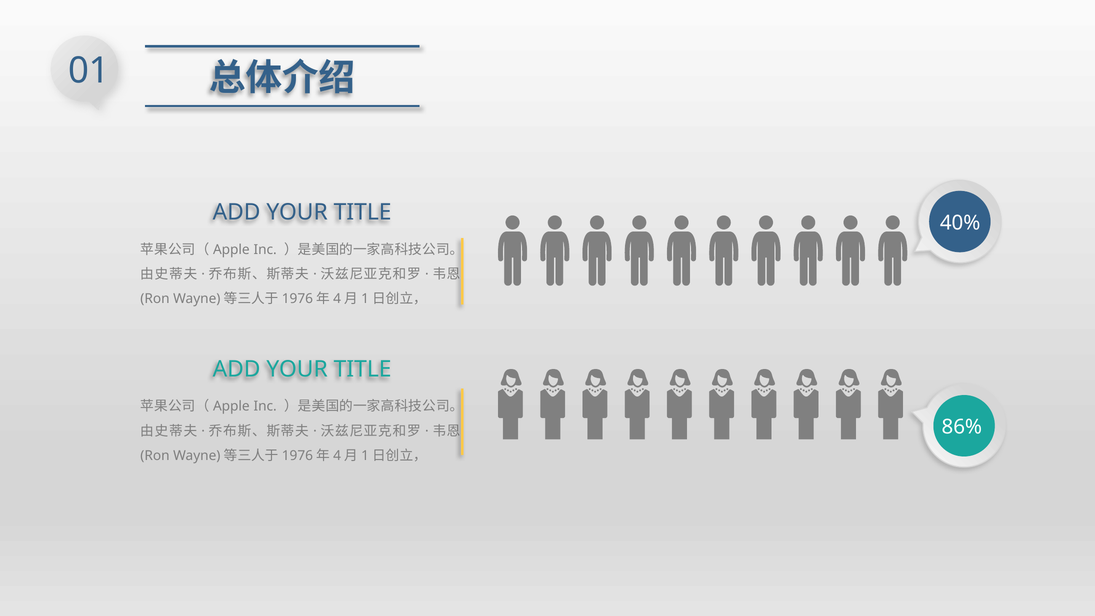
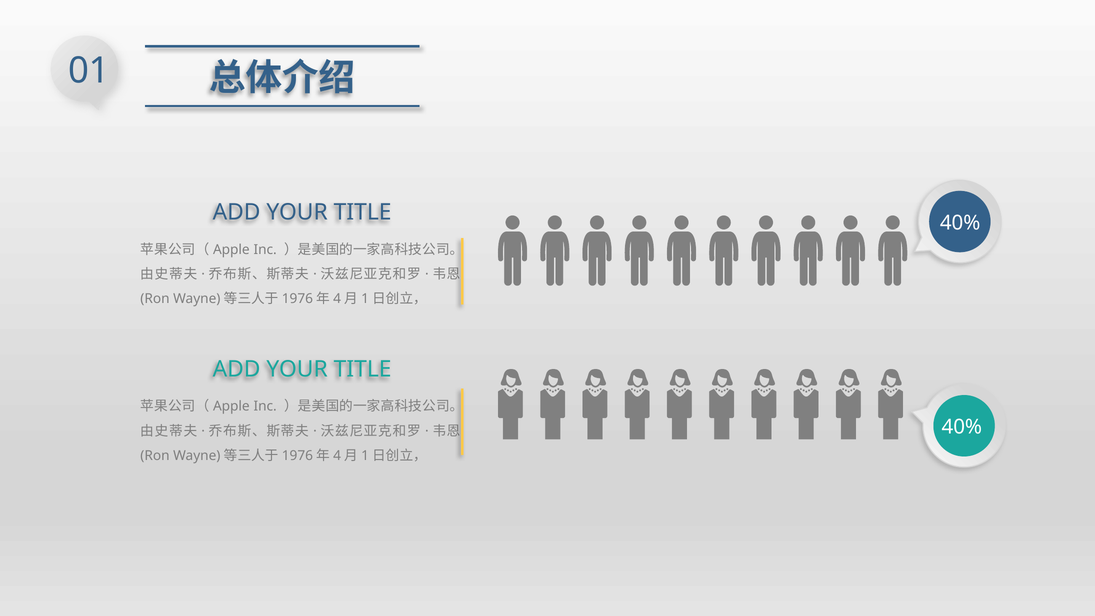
86% at (962, 427): 86% -> 40%
